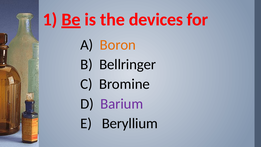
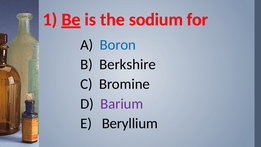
devices: devices -> sodium
Boron colour: orange -> blue
Bellringer: Bellringer -> Berkshire
